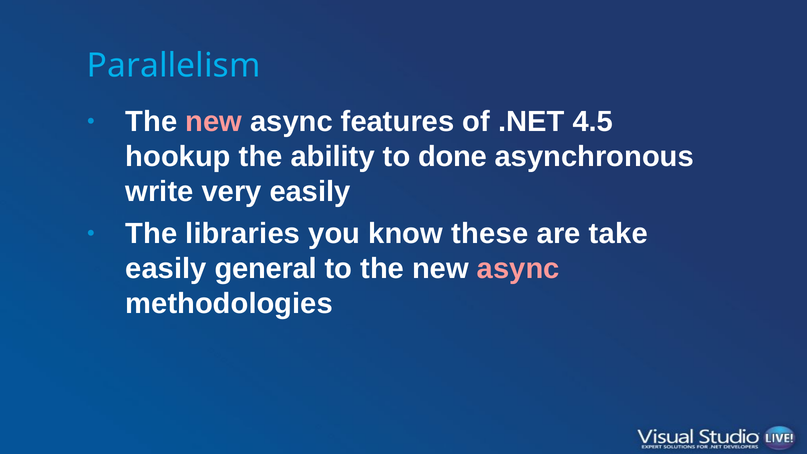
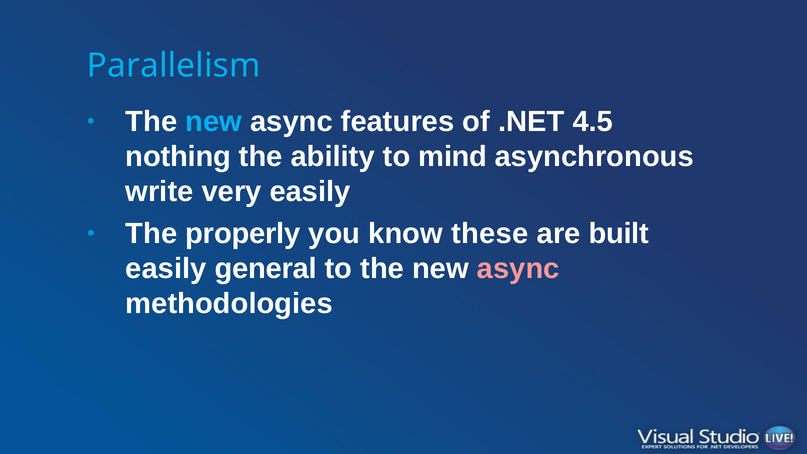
new at (214, 122) colour: pink -> light blue
hookup: hookup -> nothing
done: done -> mind
libraries: libraries -> properly
take: take -> built
